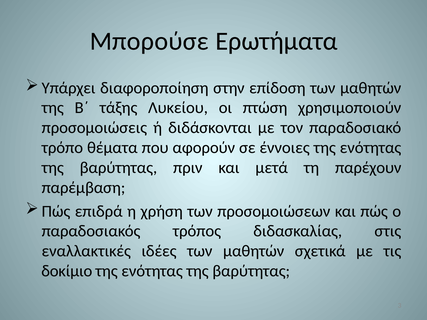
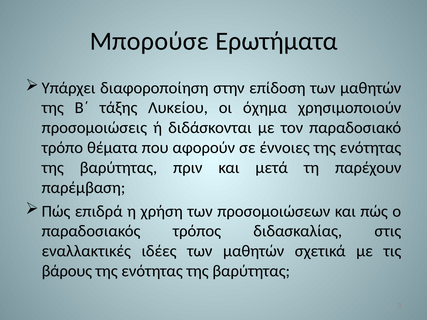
πτώση: πτώση -> όχημα
δοκίμιο: δοκίμιο -> βάρους
